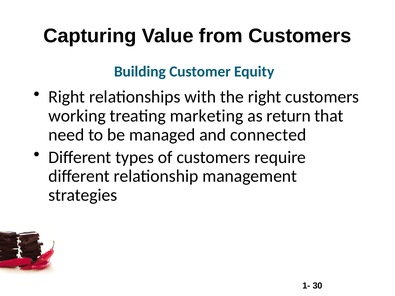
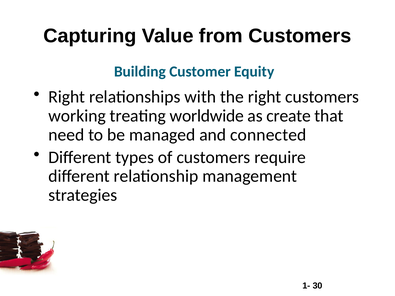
marketing: marketing -> worldwide
return: return -> create
